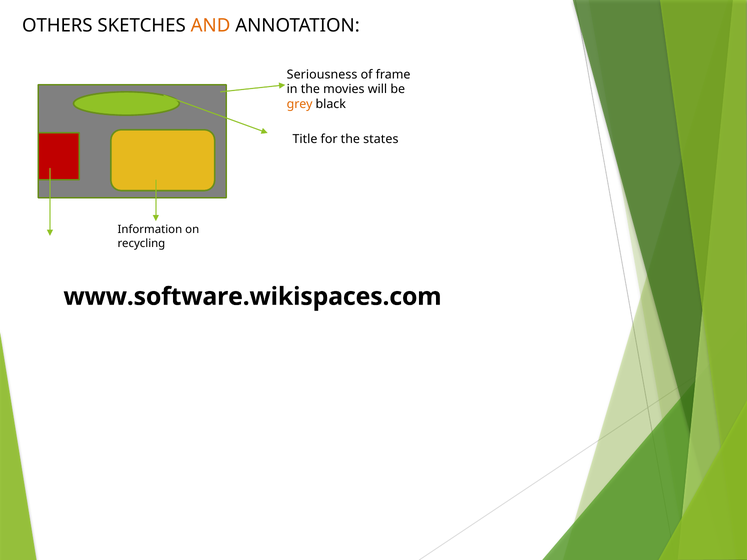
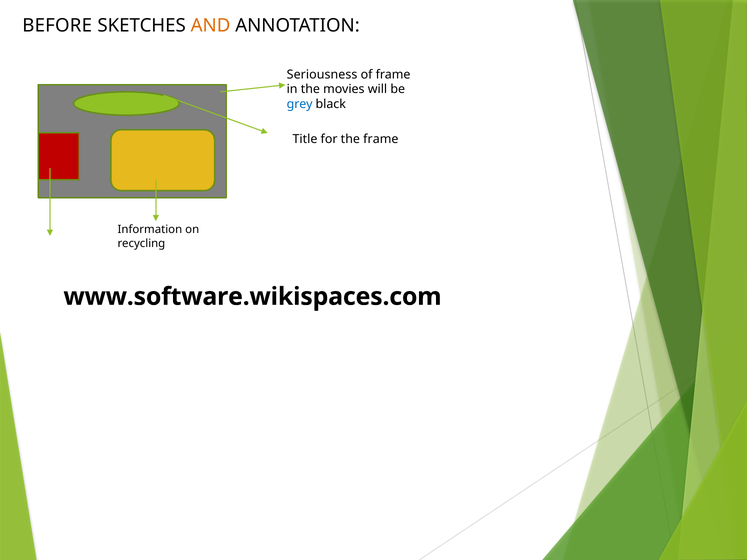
OTHERS: OTHERS -> BEFORE
grey colour: orange -> blue
the states: states -> frame
